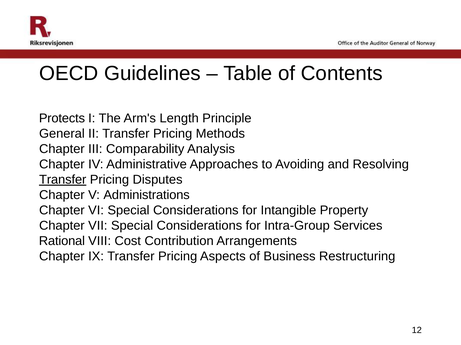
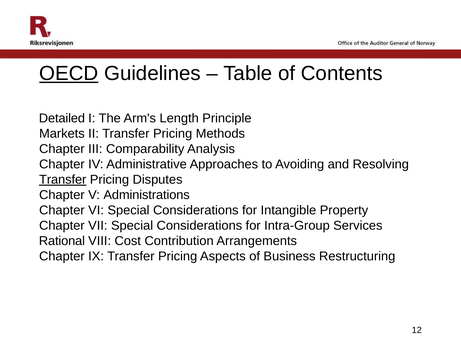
OECD underline: none -> present
Protects: Protects -> Detailed
General: General -> Markets
